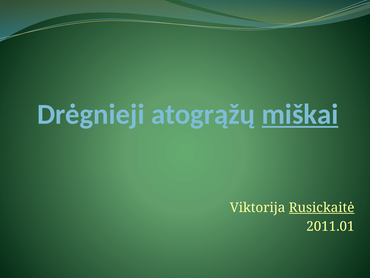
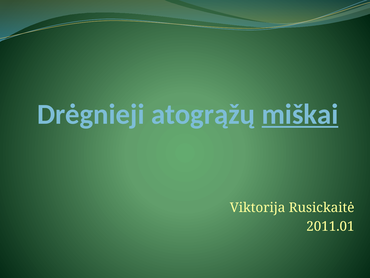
Rusickaitė underline: present -> none
